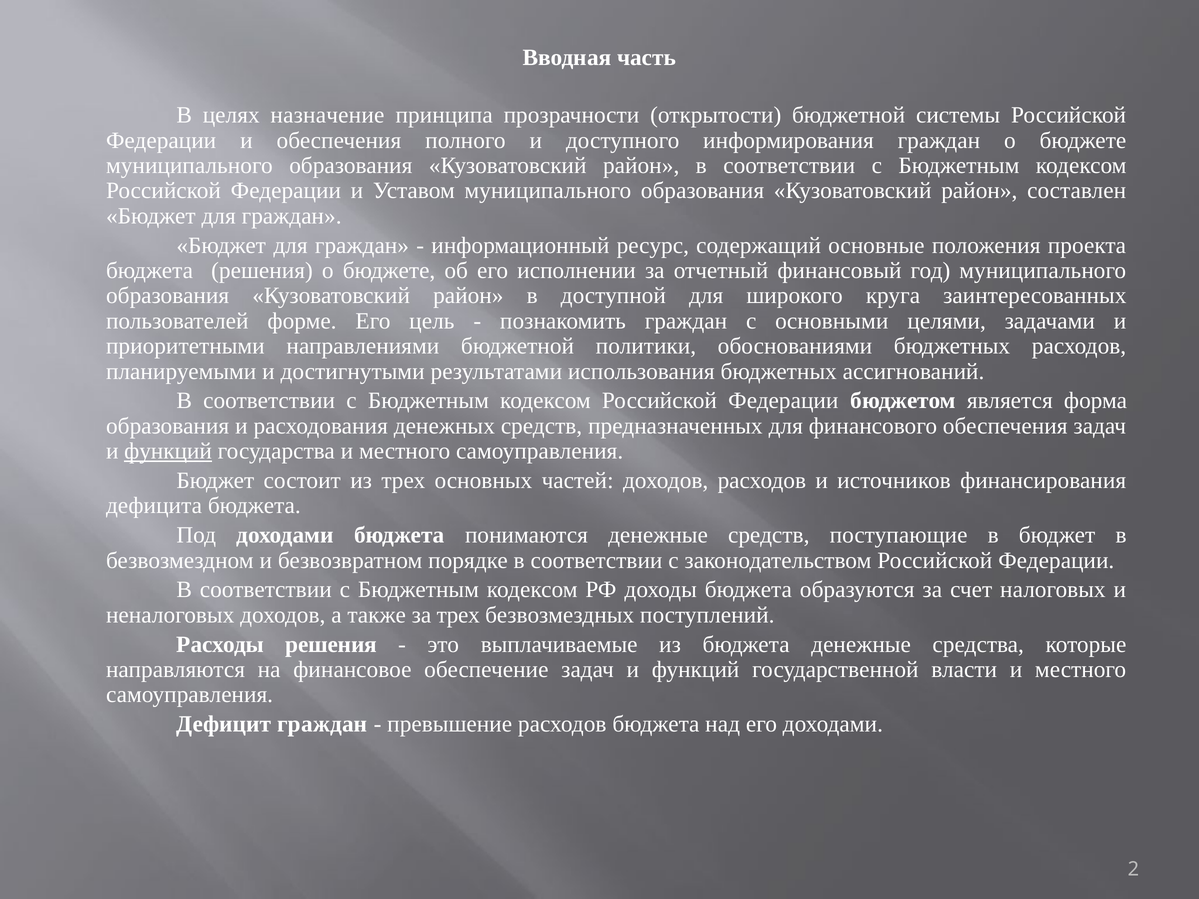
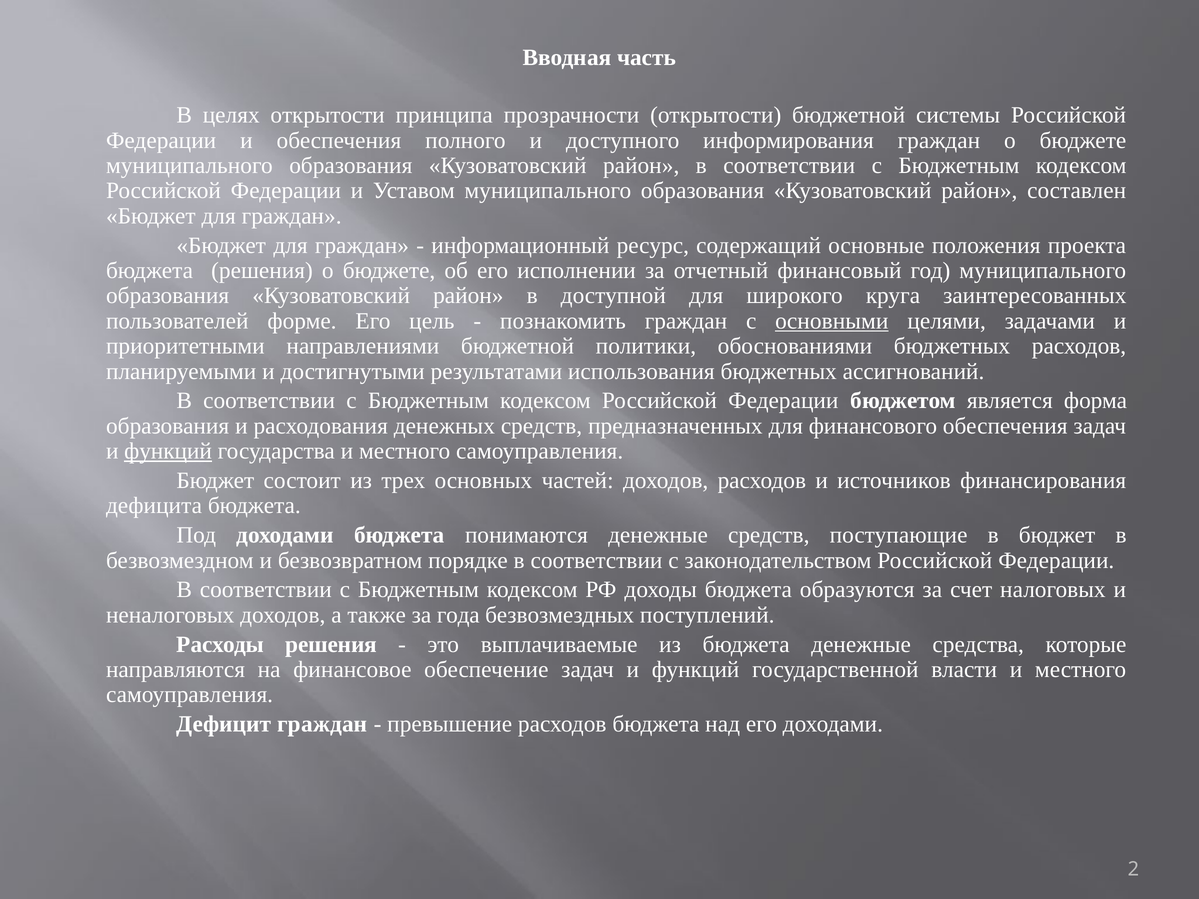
целях назначение: назначение -> открытости
основными underline: none -> present
за трех: трех -> года
